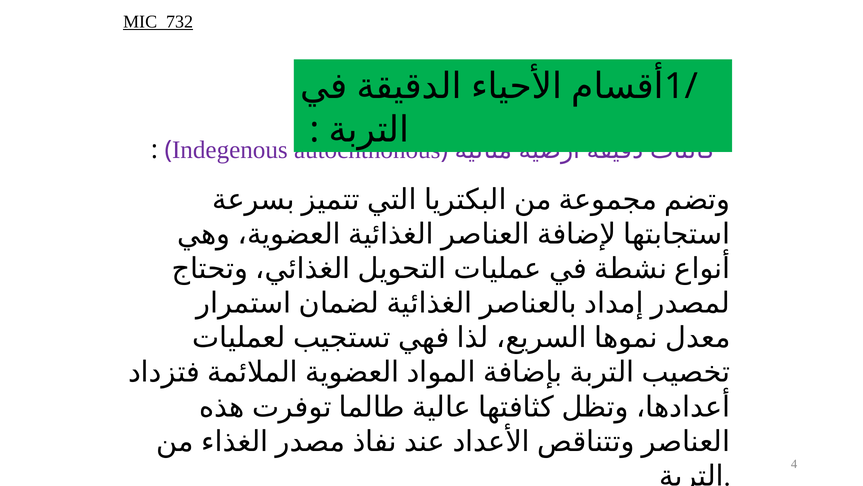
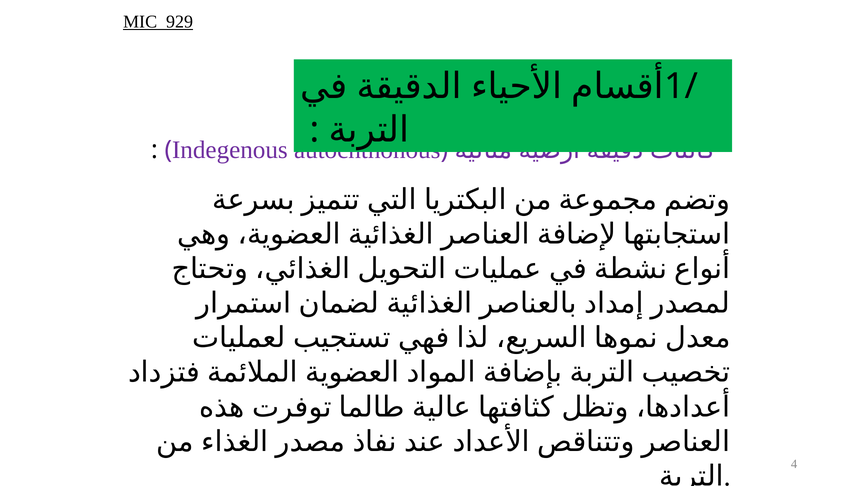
732: 732 -> 929
